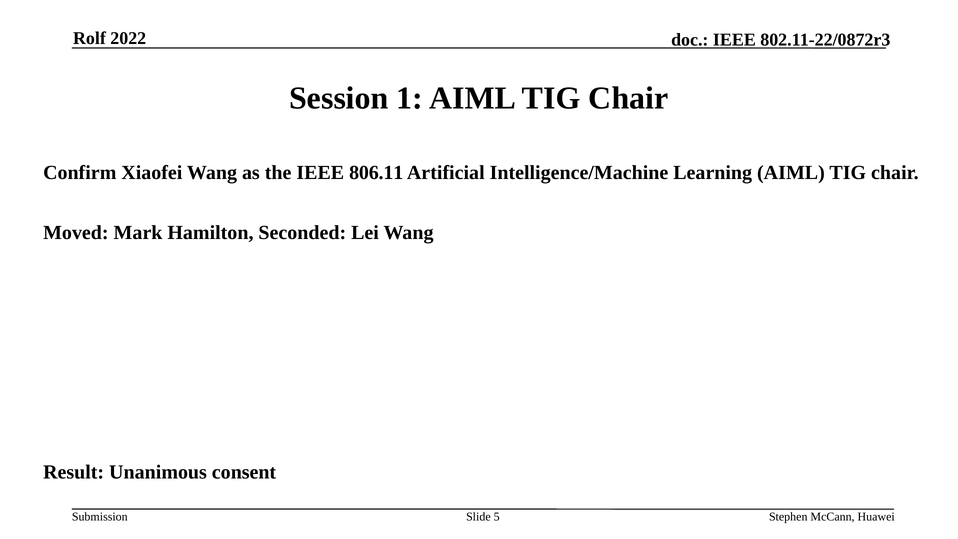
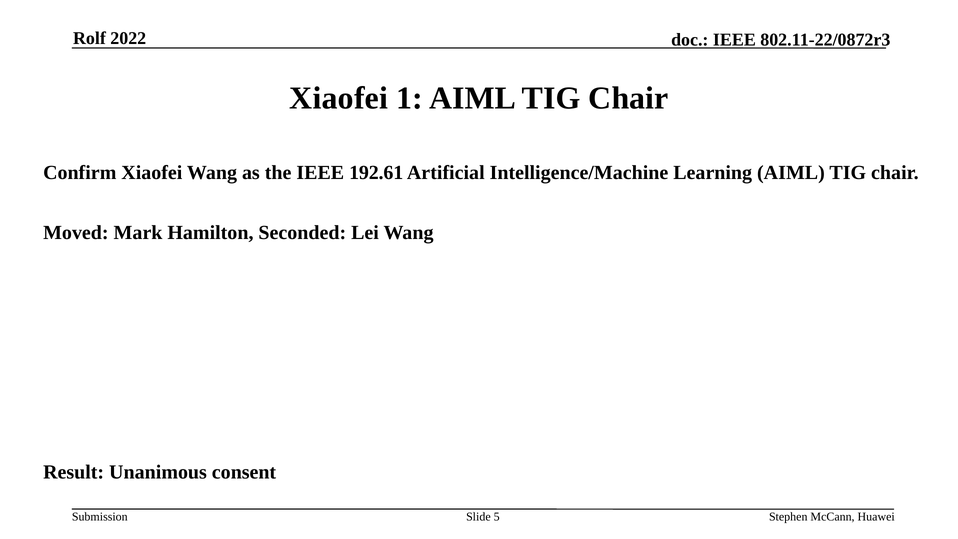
Session at (339, 98): Session -> Xiaofei
806.11: 806.11 -> 192.61
